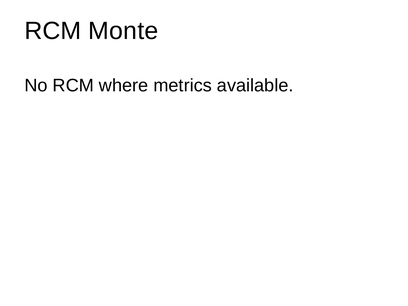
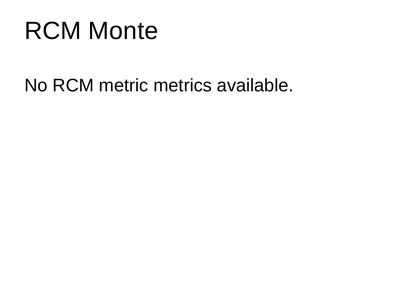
where: where -> metric
